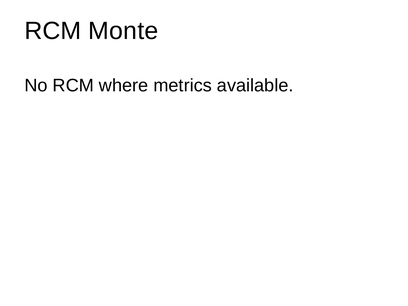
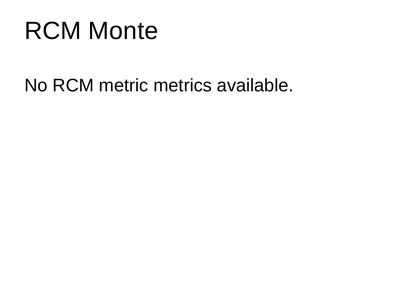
where: where -> metric
